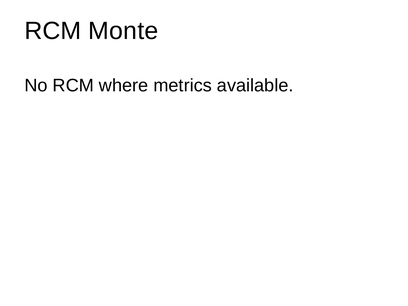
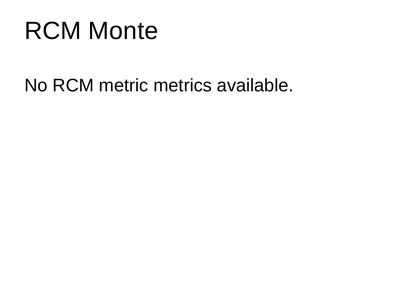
where: where -> metric
